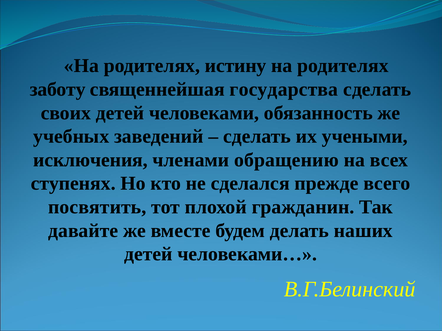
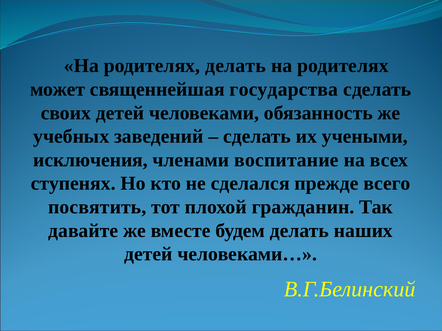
родителях истину: истину -> делать
заботу: заботу -> может
обращению: обращению -> воспитание
